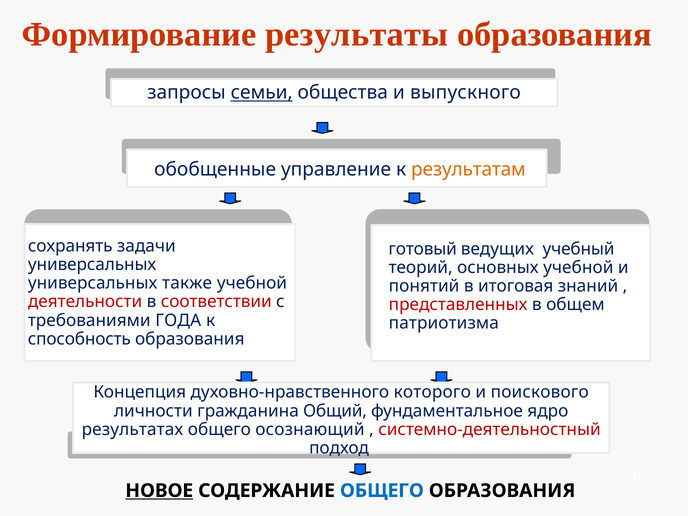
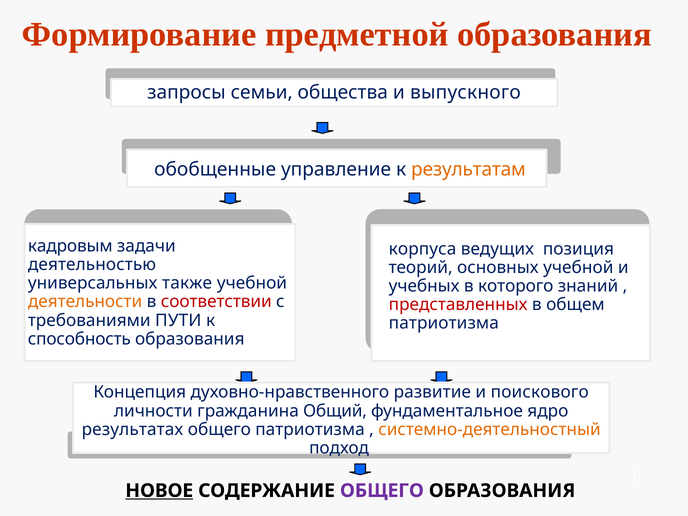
результаты: результаты -> предметной
семьи underline: present -> none
сохранять: сохранять -> кадровым
готовый: готовый -> корпуса
учебный: учебный -> позиция
универсальных at (92, 265): универсальных -> деятельностью
понятий: понятий -> учебных
итоговая: итоговая -> которого
деятельности colour: red -> orange
ГОДА: ГОДА -> ПУТИ
которого: которого -> развитие
общего осознающий: осознающий -> патриотизма
системно-деятельностный colour: red -> orange
ОБЩЕГО at (382, 491) colour: blue -> purple
